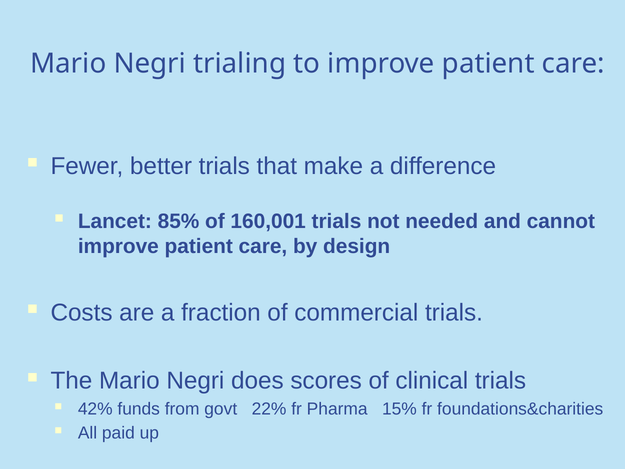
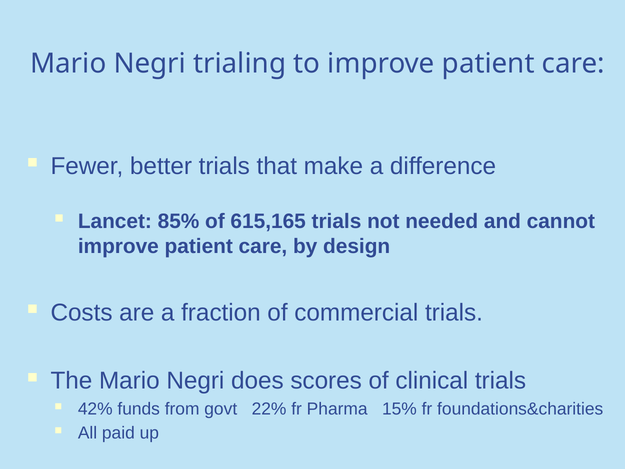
160,001: 160,001 -> 615,165
